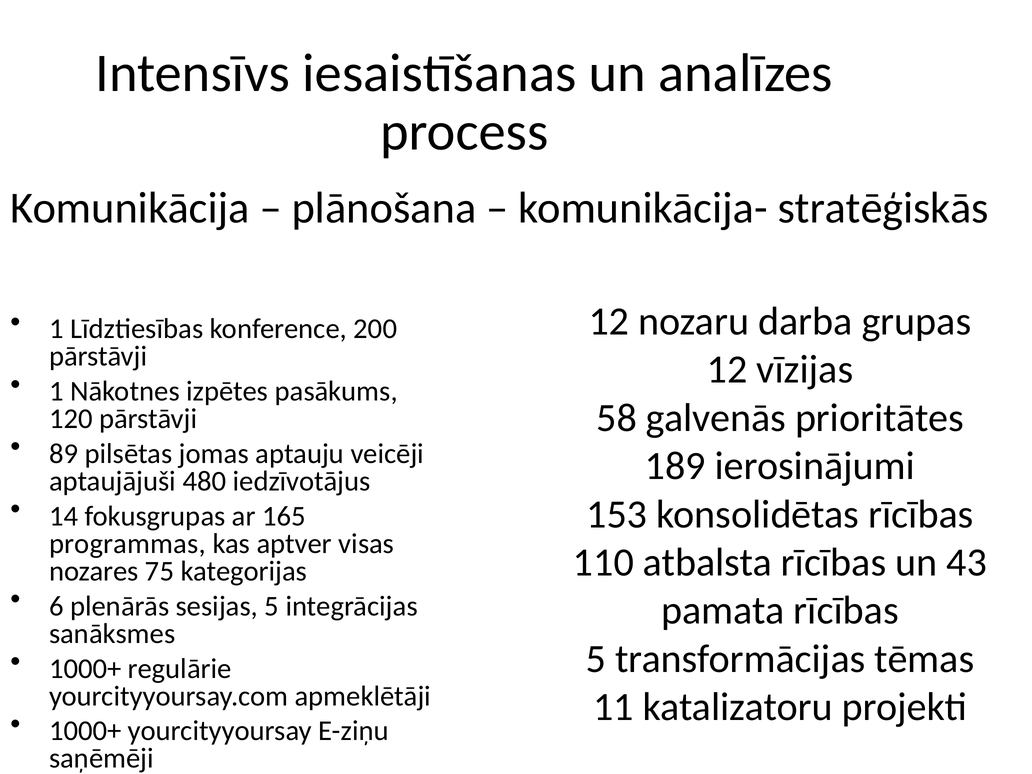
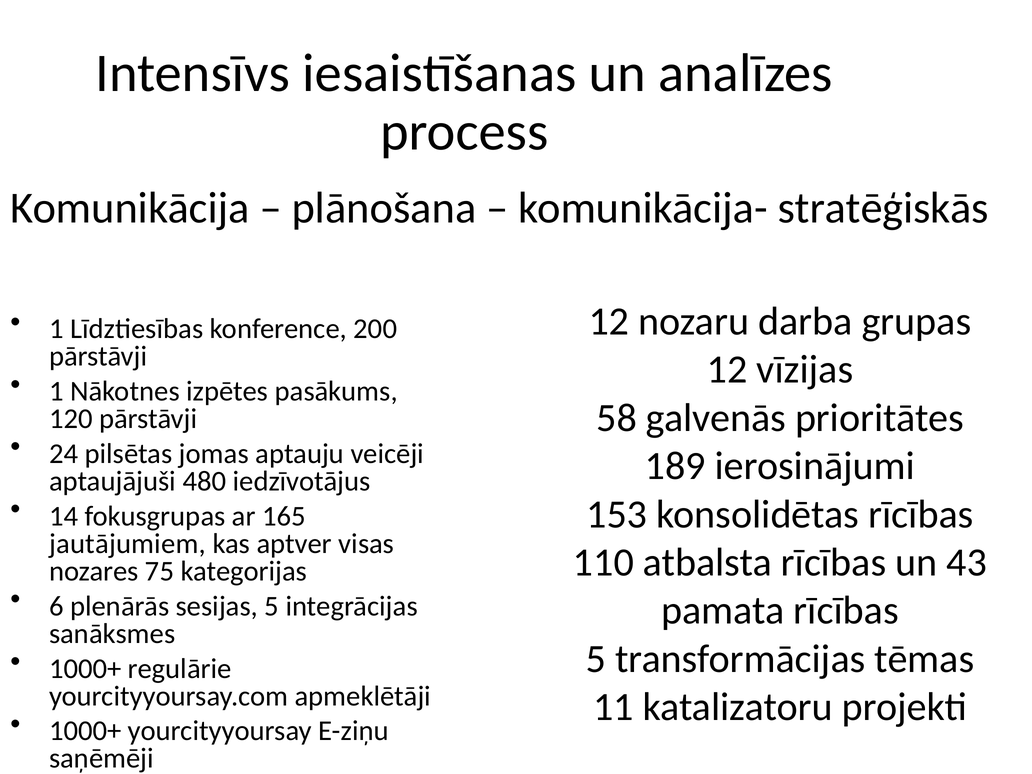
89: 89 -> 24
programmas: programmas -> jautājumiem
